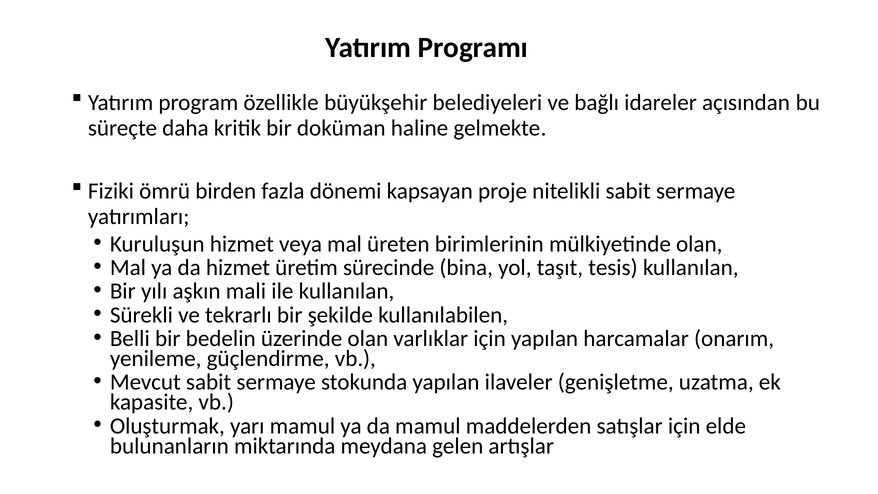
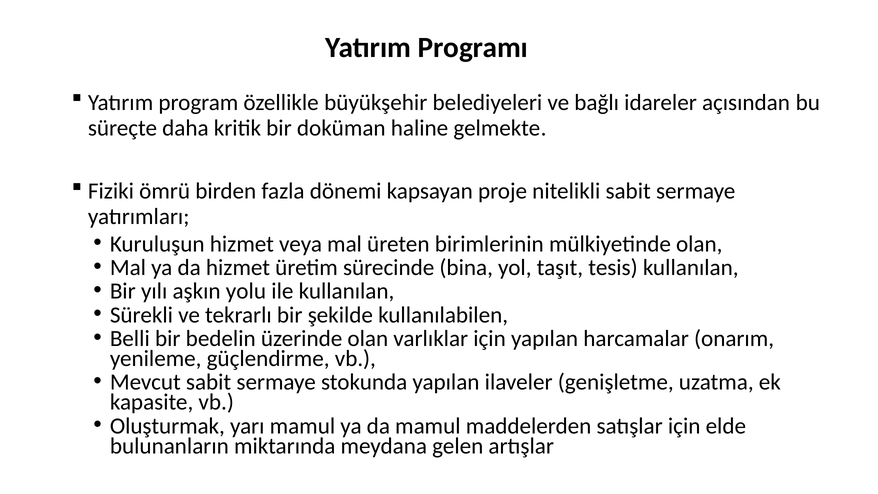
mali: mali -> yolu
